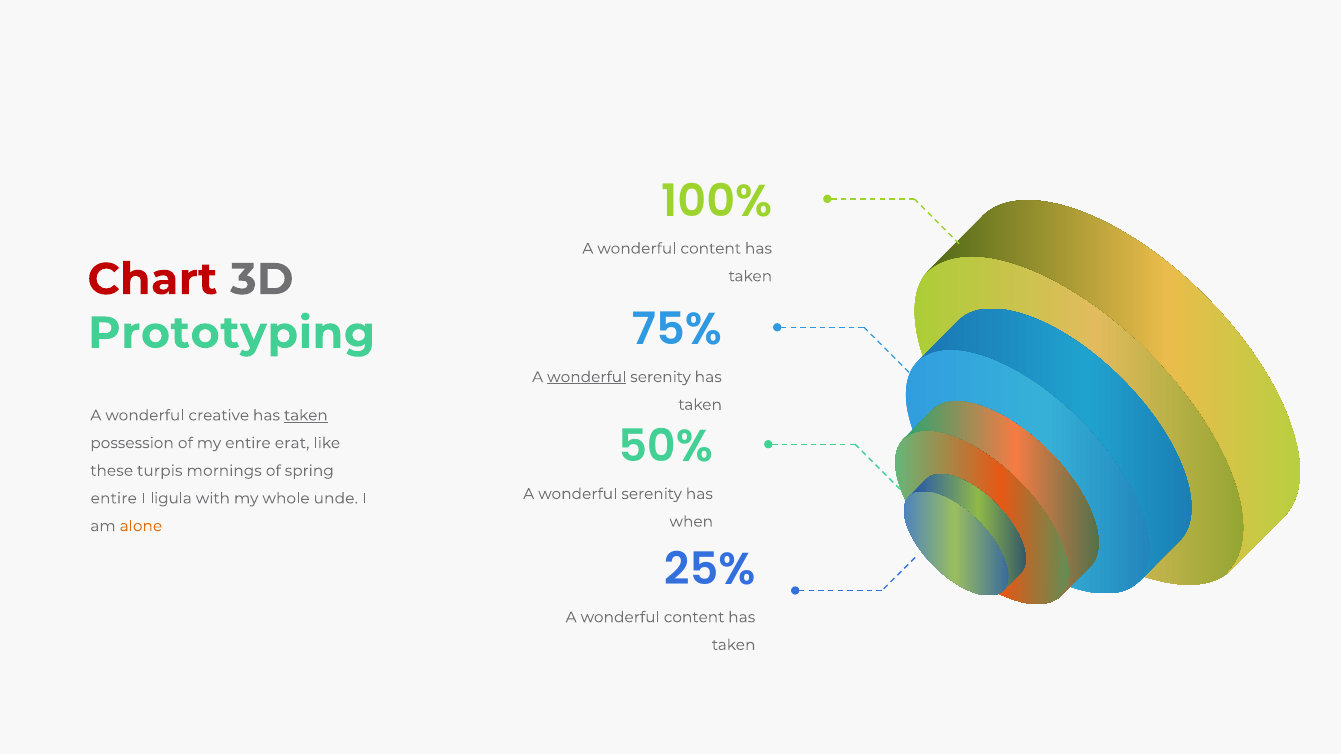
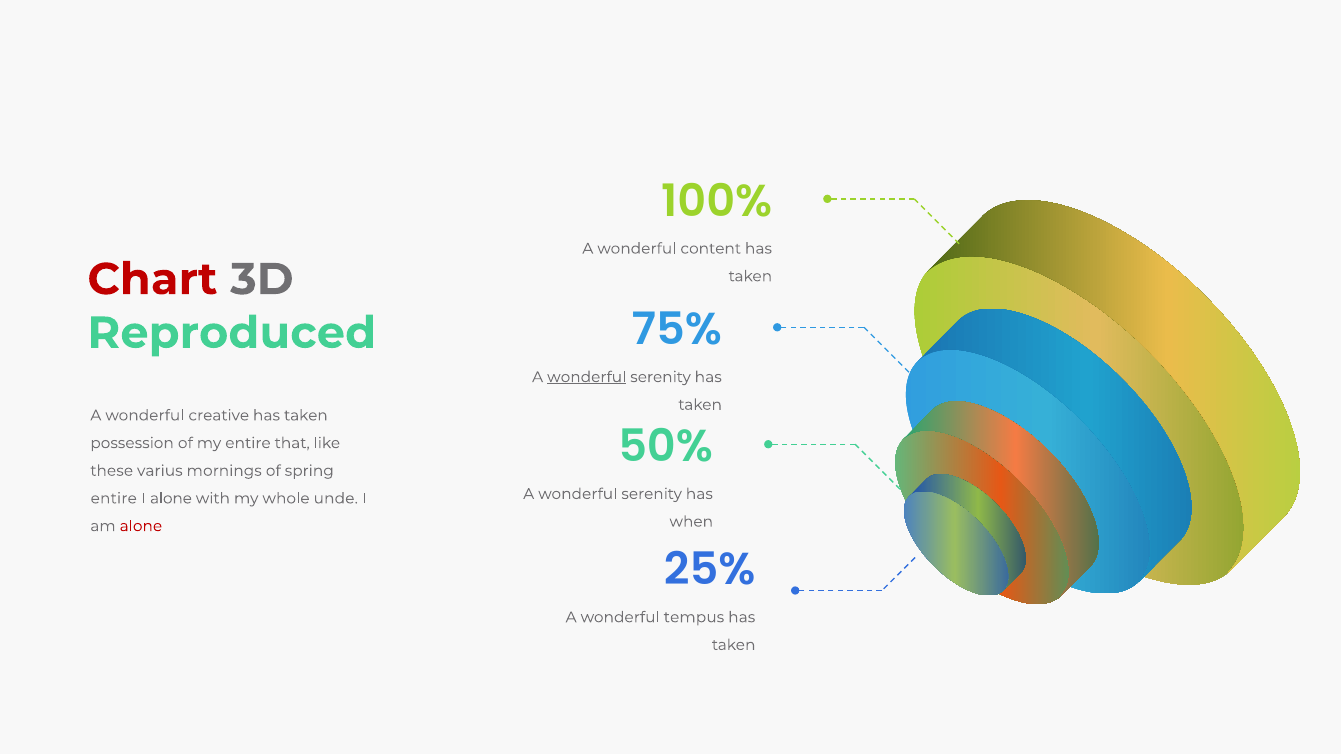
Prototyping: Prototyping -> Reproduced
taken at (306, 416) underline: present -> none
erat: erat -> that
turpis: turpis -> varius
I ligula: ligula -> alone
alone at (141, 526) colour: orange -> red
content at (694, 617): content -> tempus
